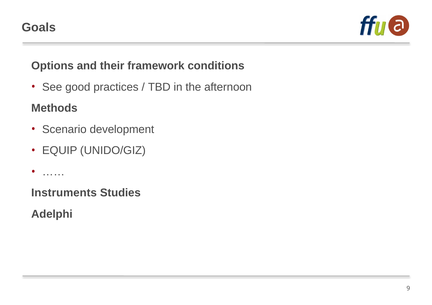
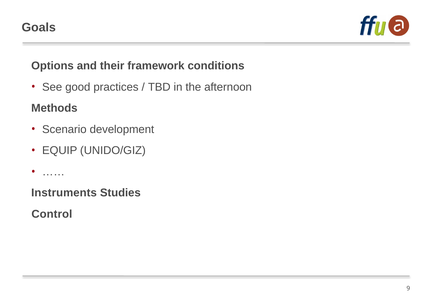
Adelphi: Adelphi -> Control
